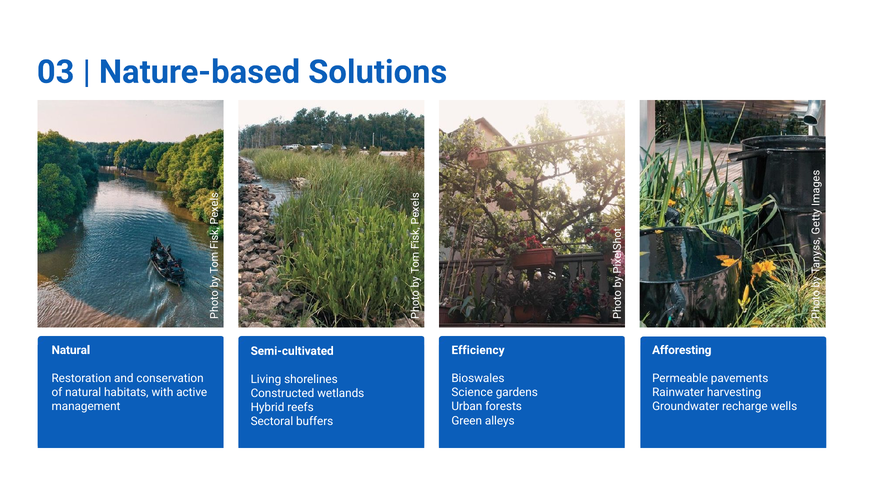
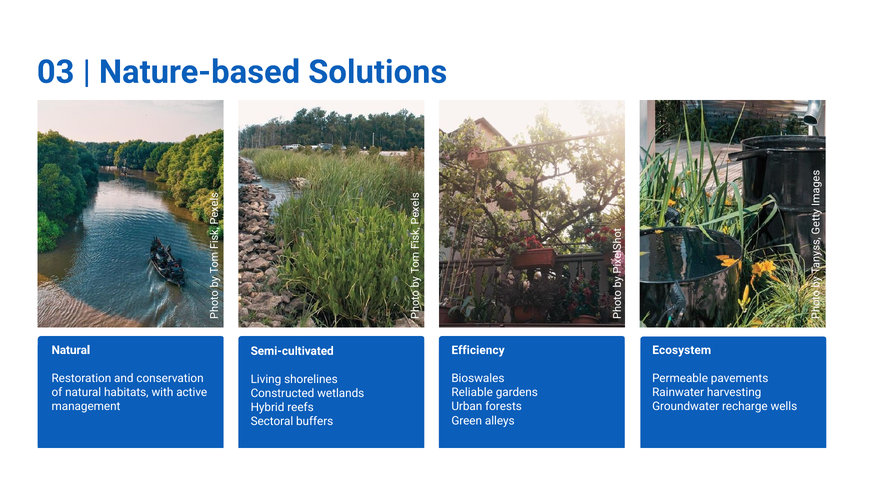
Afforesting: Afforesting -> Ecosystem
Science: Science -> Reliable
